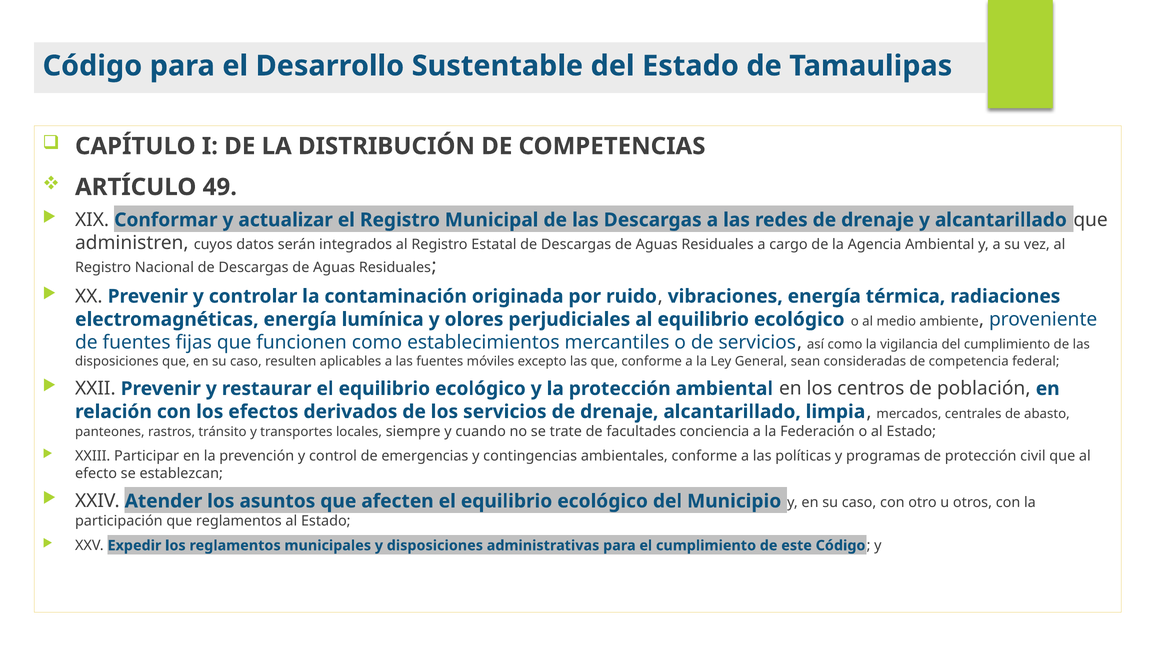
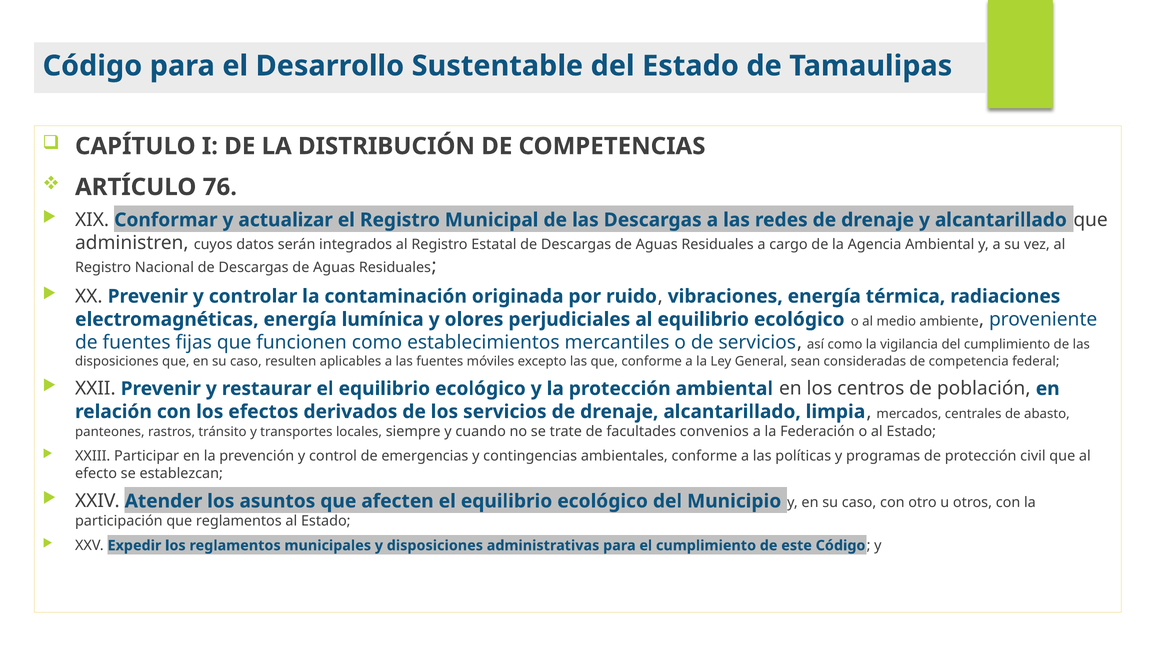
49: 49 -> 76
conciencia: conciencia -> convenios
